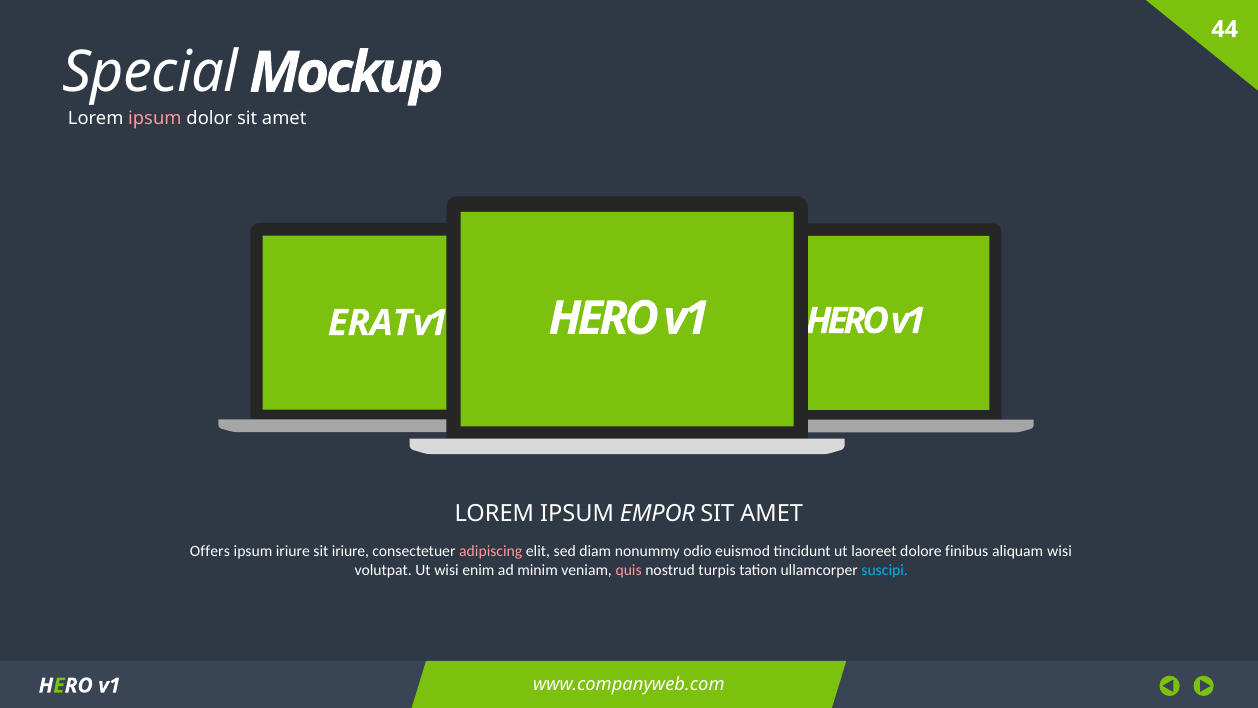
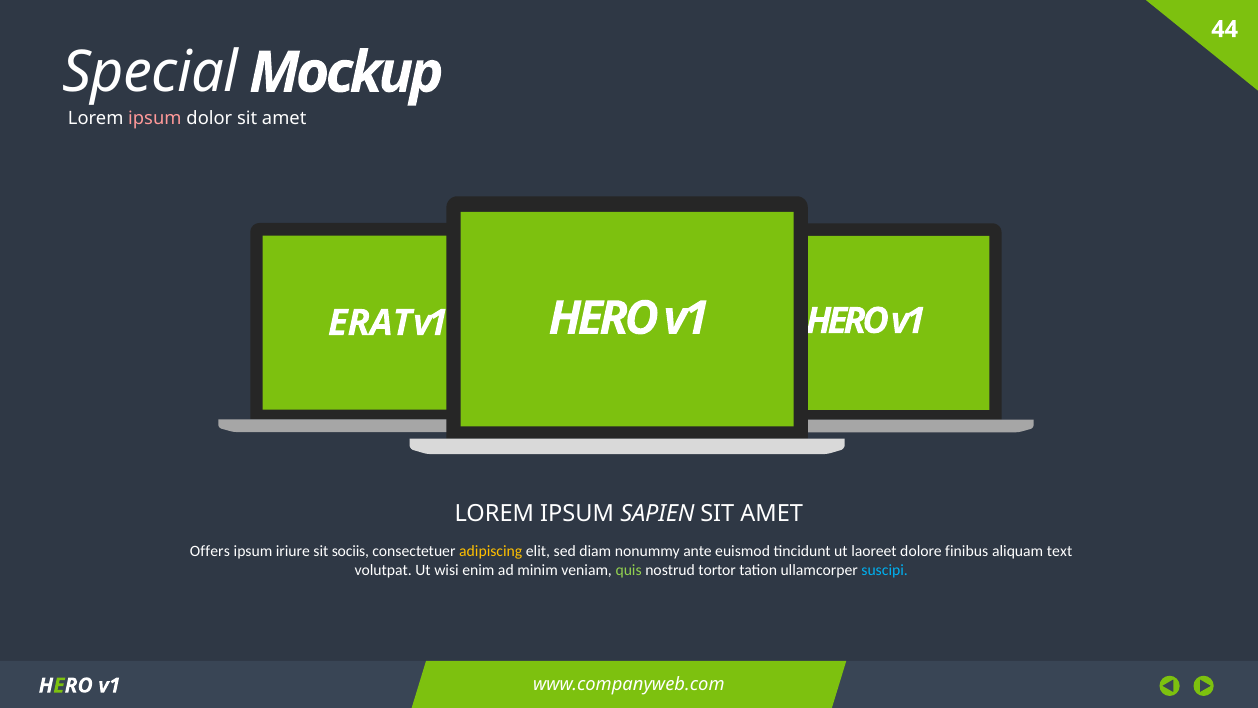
EMPOR: EMPOR -> SAPIEN
sit iriure: iriure -> sociis
adipiscing colour: pink -> yellow
odio: odio -> ante
aliquam wisi: wisi -> text
quis colour: pink -> light green
turpis: turpis -> tortor
